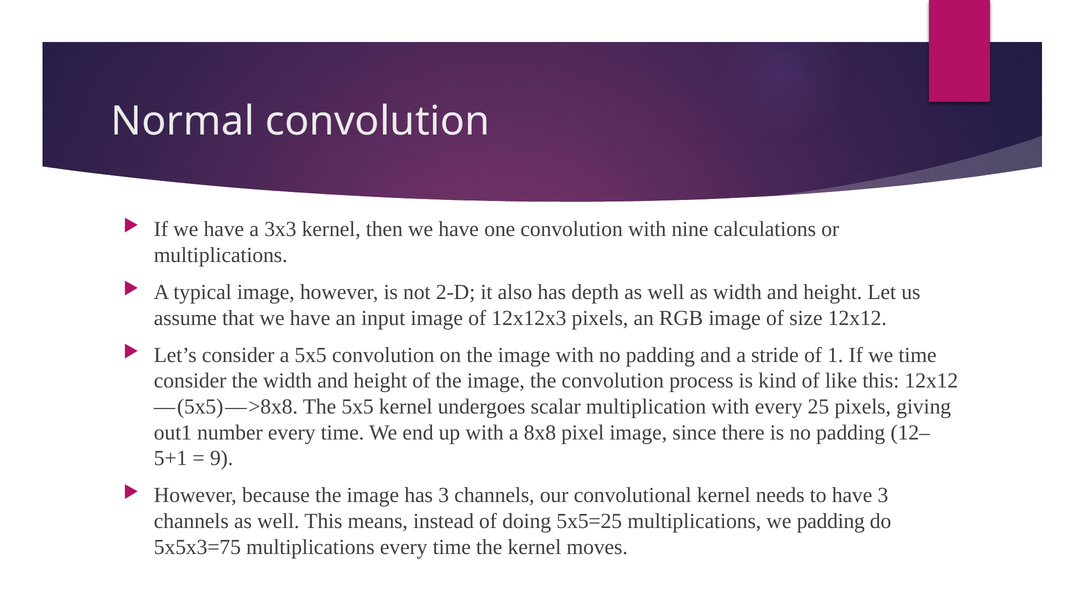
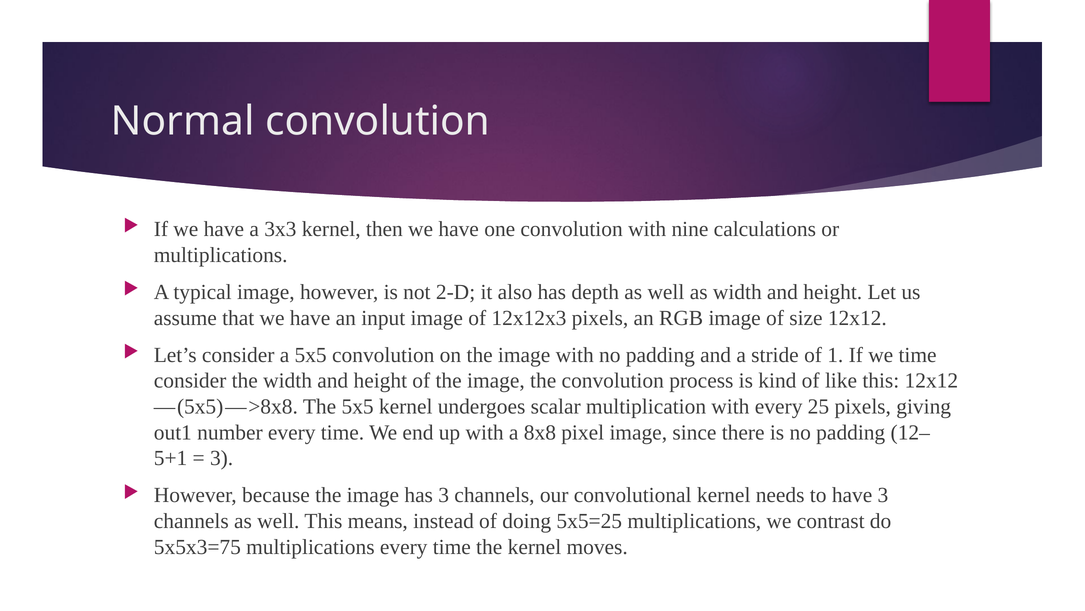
9 at (222, 458): 9 -> 3
we padding: padding -> contrast
